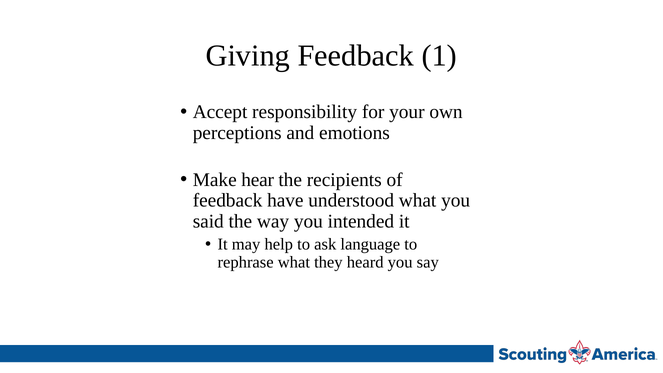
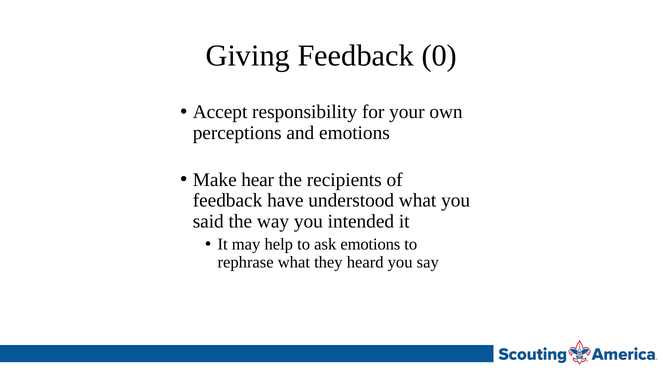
1: 1 -> 0
ask language: language -> emotions
